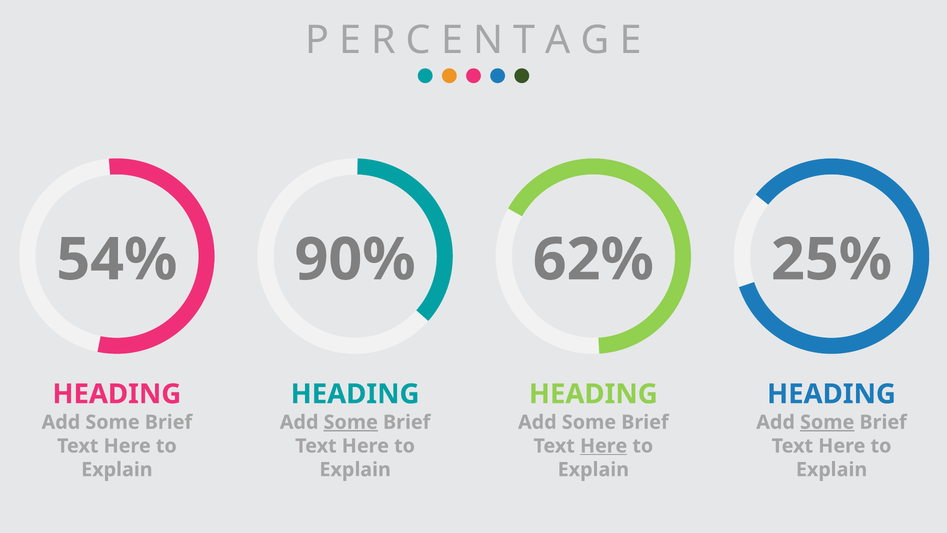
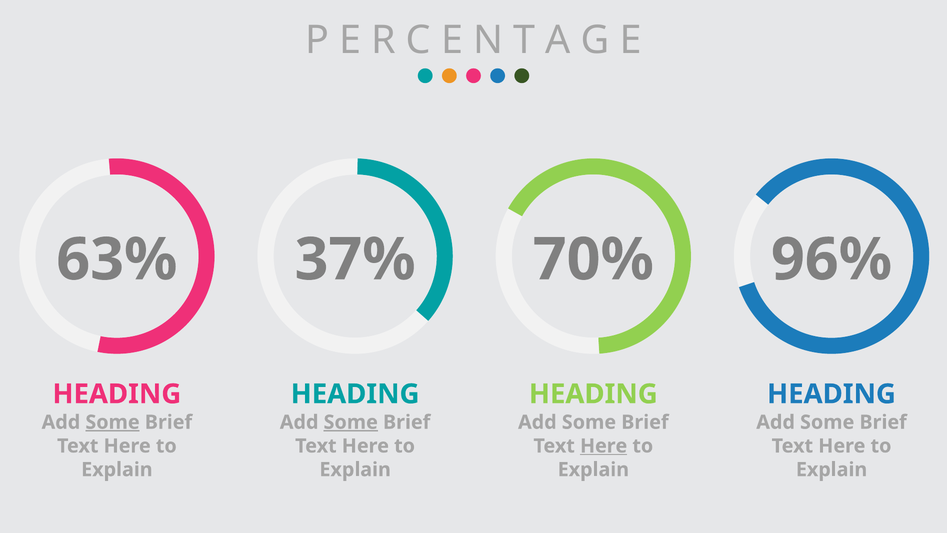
54%: 54% -> 63%
90%: 90% -> 37%
62%: 62% -> 70%
25%: 25% -> 96%
Some at (113, 422) underline: none -> present
Some at (827, 422) underline: present -> none
